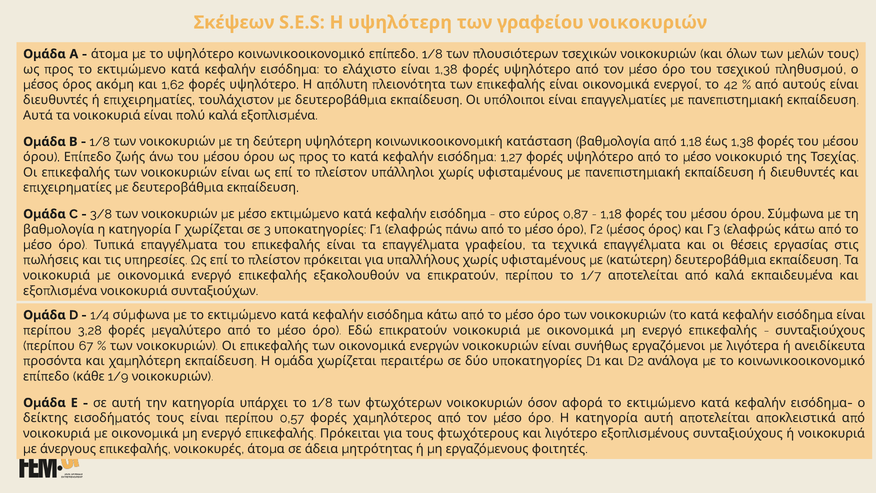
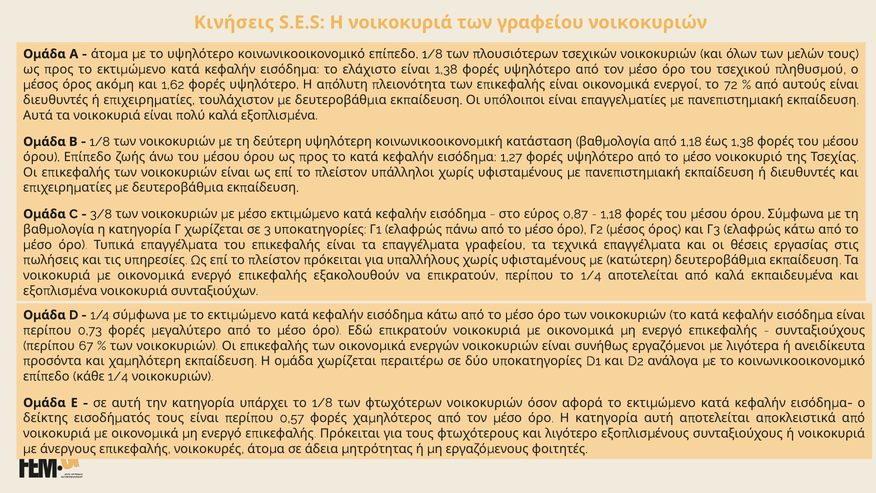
Σκέψεων: Σκέψεων -> Κινήσεις
Η υψηλότερη: υψηλότερη -> νοικοκυριά
42: 42 -> 72
1/7 at (591, 275): 1/7 -> 1/4
3,28: 3,28 -> 0,73
1/9 at (118, 376): 1/9 -> 1/4
